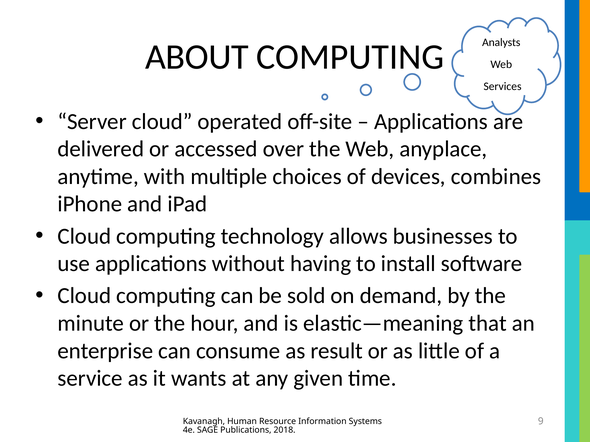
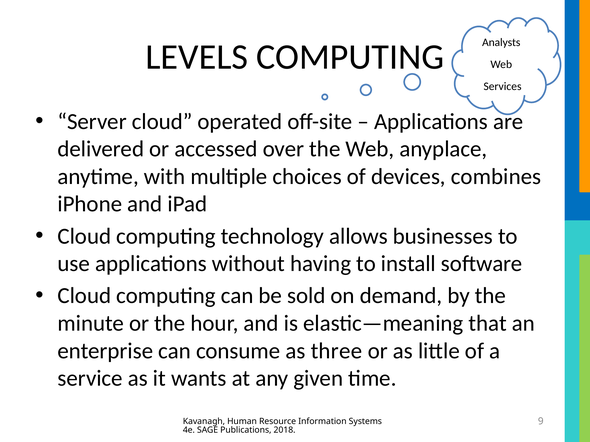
ABOUT: ABOUT -> LEVELS
result: result -> three
